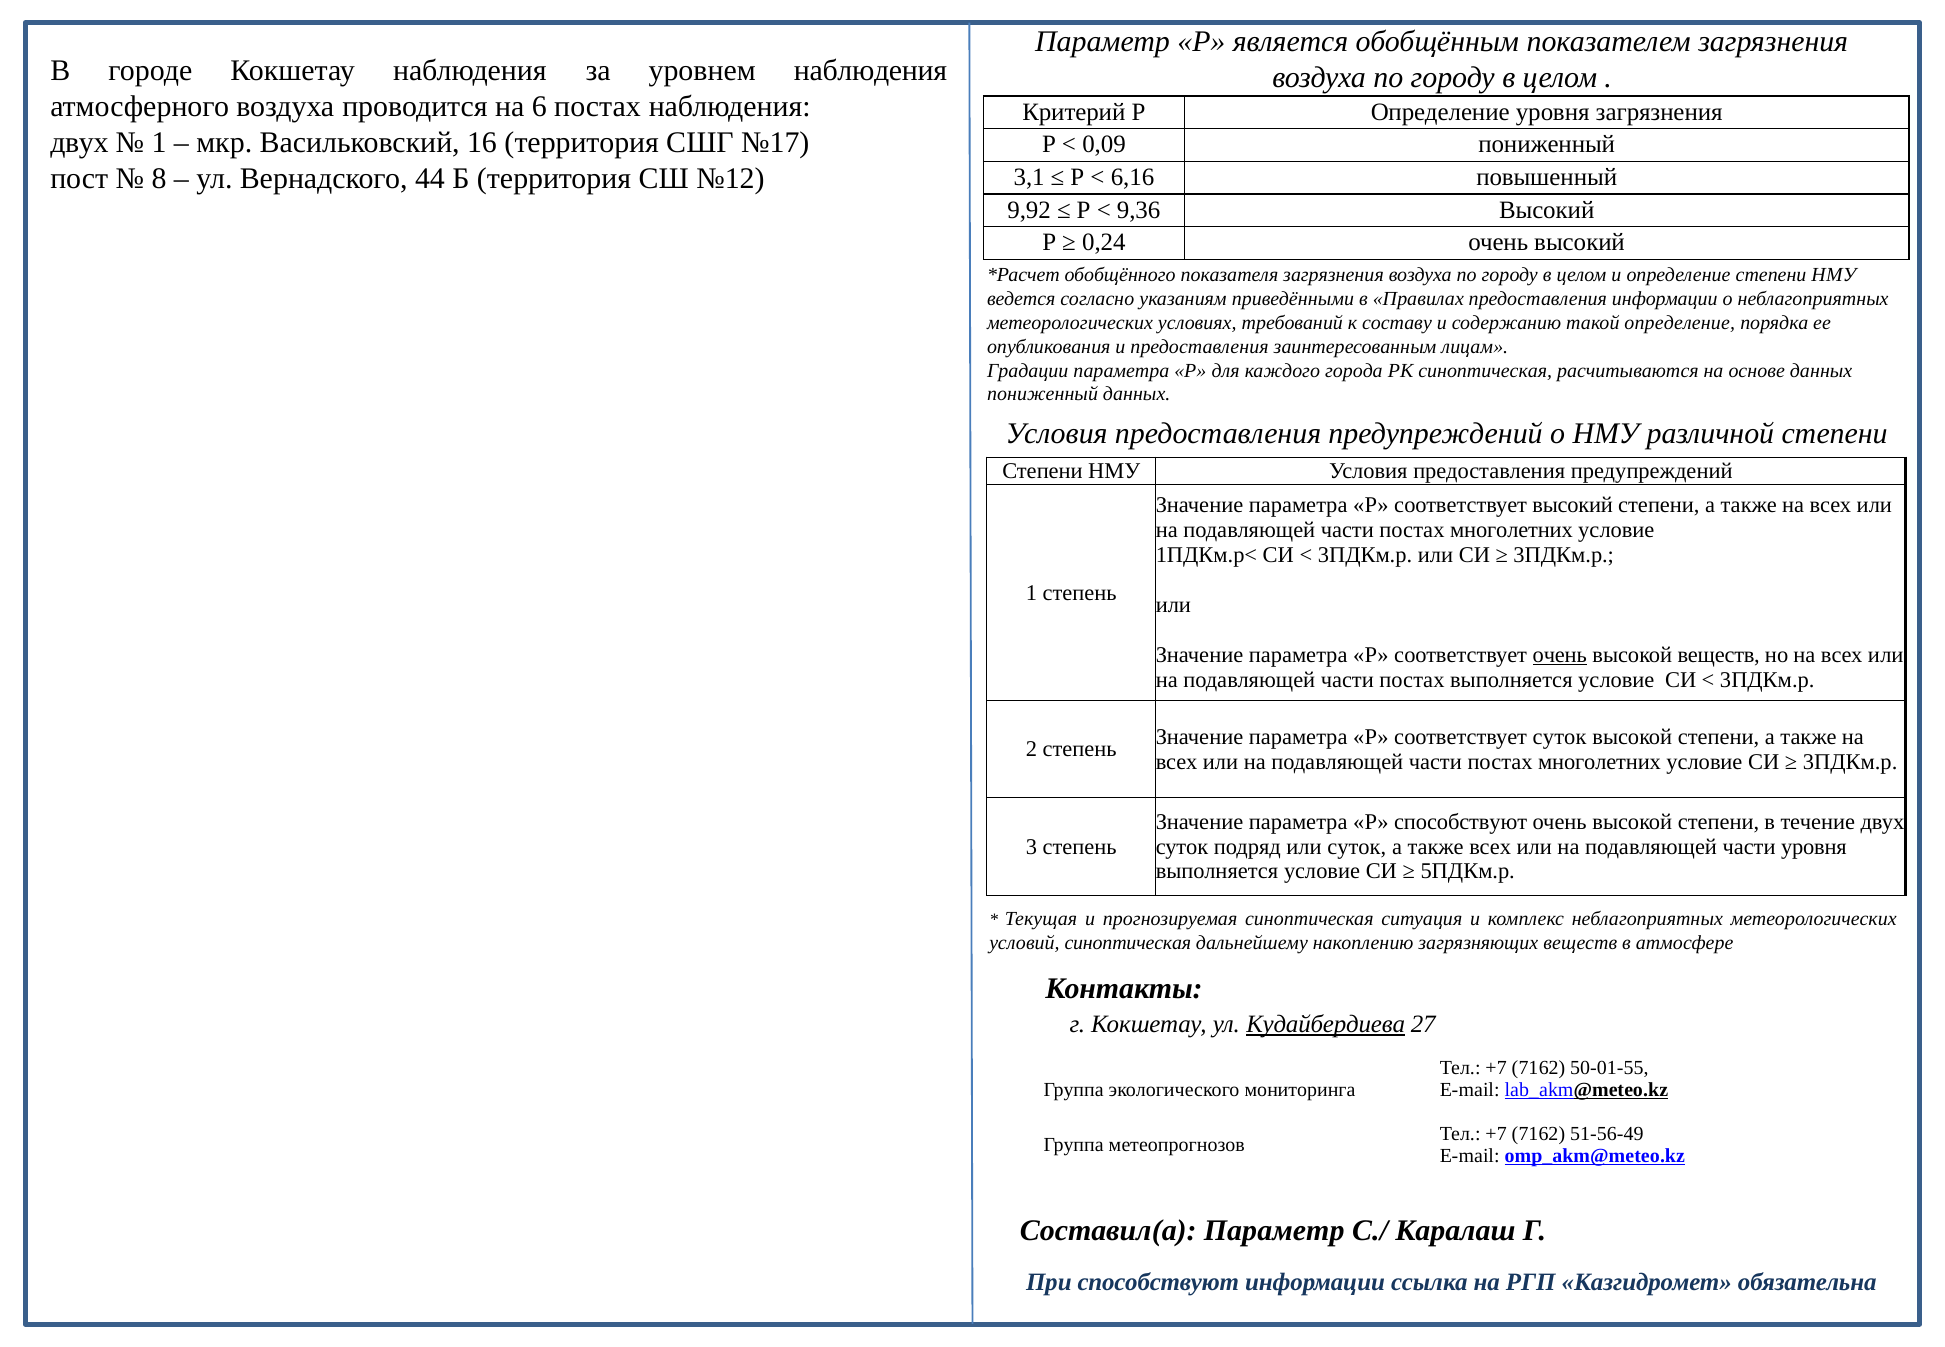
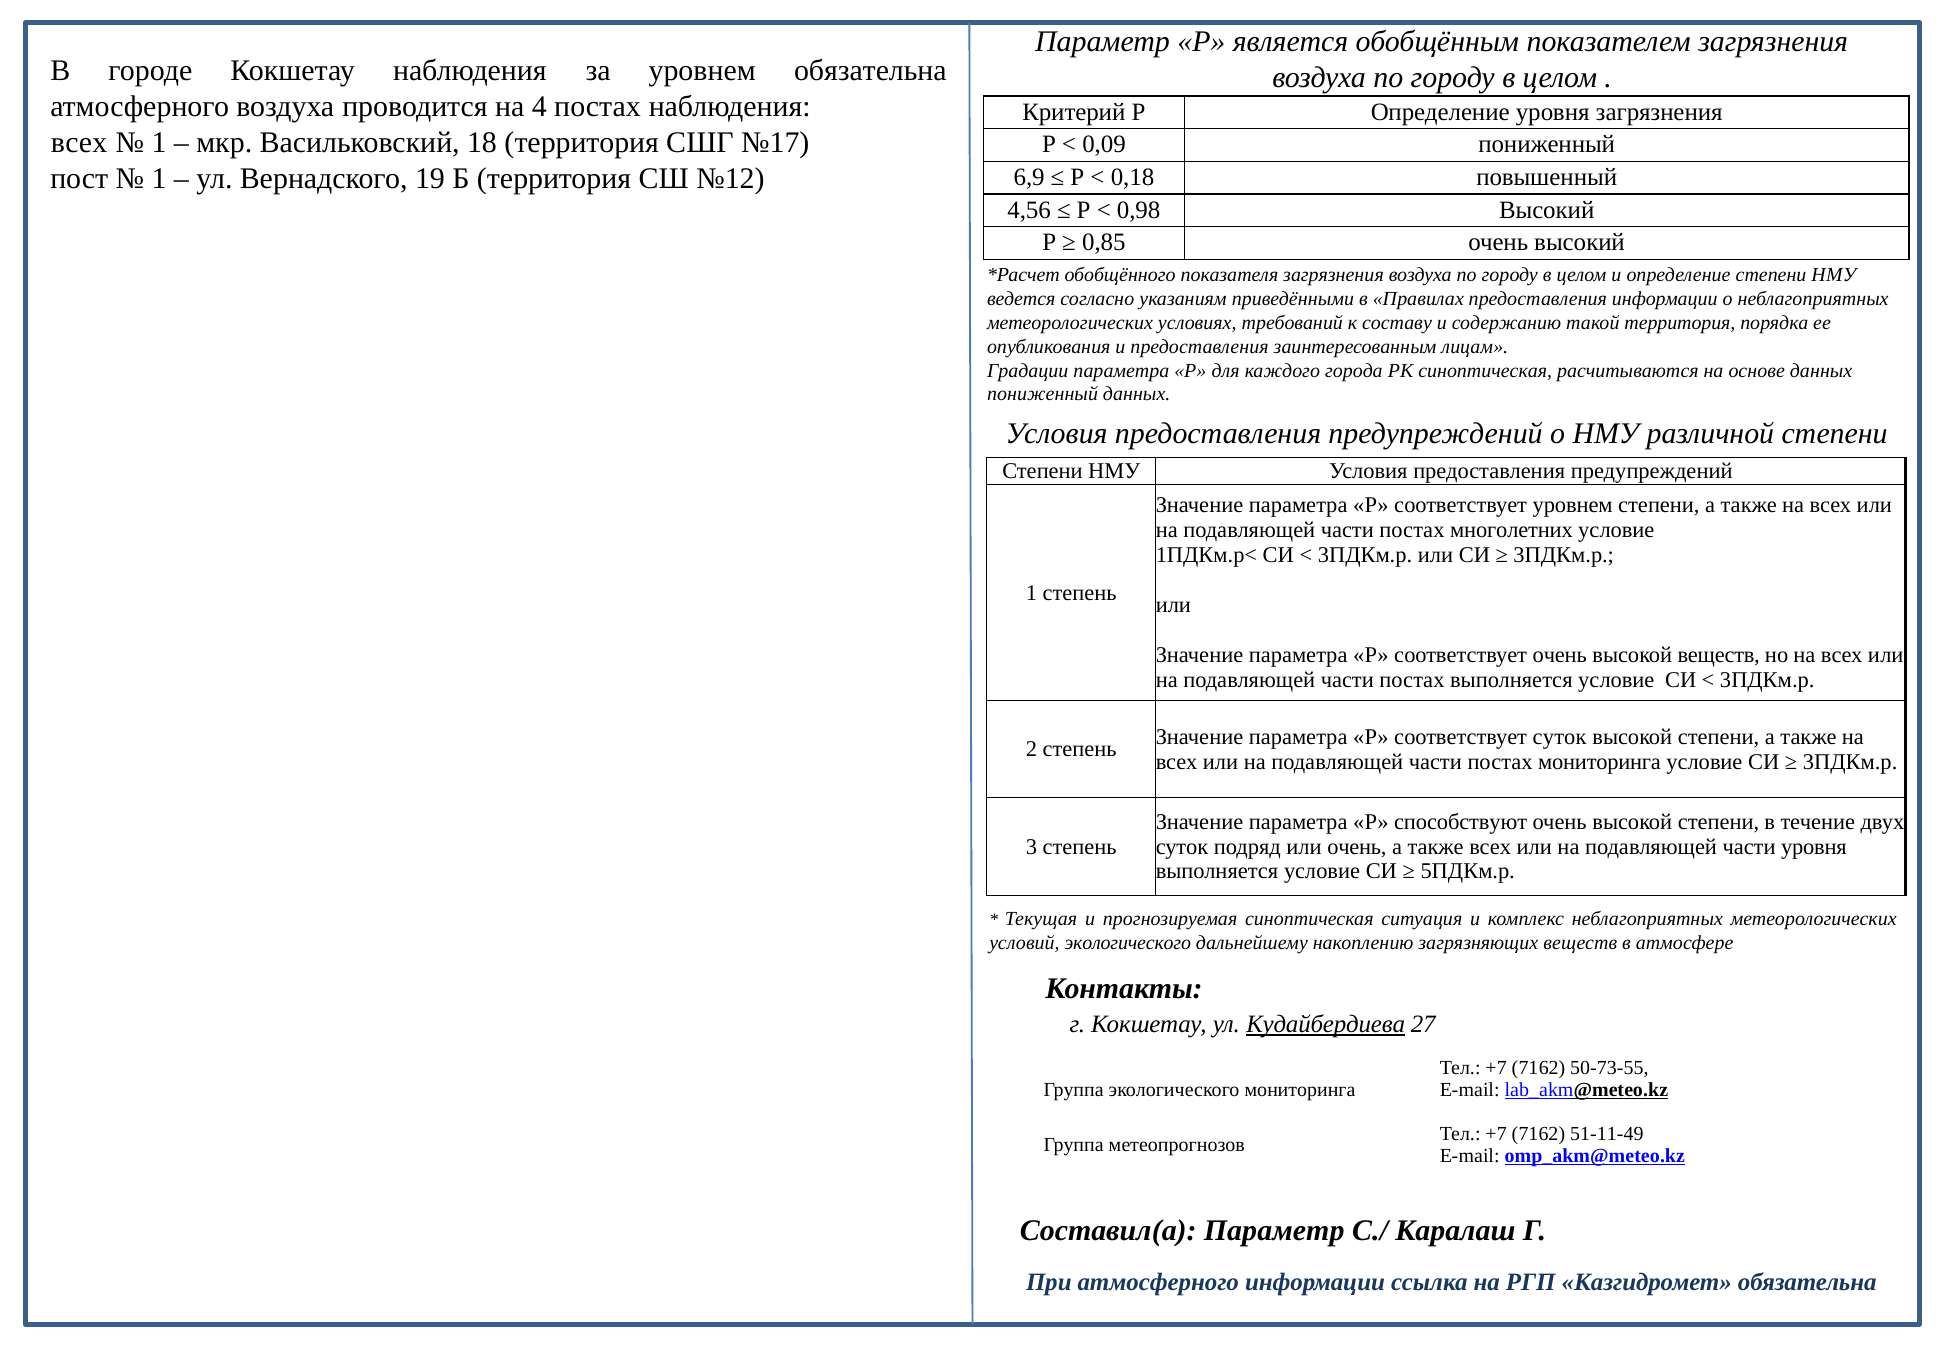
уровнем наблюдения: наблюдения -> обязательна
6: 6 -> 4
двух at (79, 143): двух -> всех
16: 16 -> 18
8 at (159, 179): 8 -> 1
44: 44 -> 19
3,1: 3,1 -> 6,9
6,16: 6,16 -> 0,18
9,92: 9,92 -> 4,56
9,36: 9,36 -> 0,98
0,24: 0,24 -> 0,85
такой определение: определение -> территория
соответствует высокий: высокий -> уровнем
очень at (1560, 655) underline: present -> none
многолетних at (1600, 762): многолетних -> мониторинга
или суток: суток -> очень
условий синоптическая: синоптическая -> экологического
50-01-55: 50-01-55 -> 50-73-55
51-56-49: 51-56-49 -> 51-11-49
При способствуют: способствуют -> атмосферного
